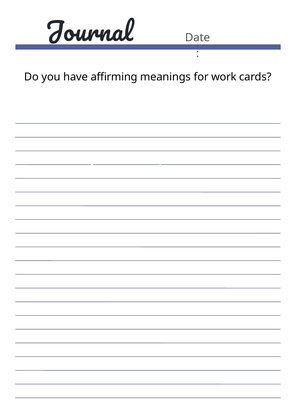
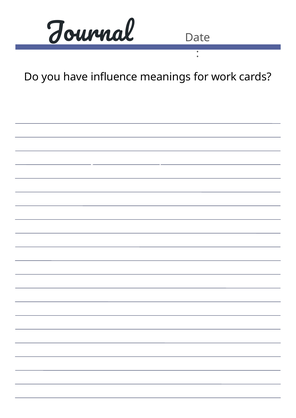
affirming: affirming -> influence
